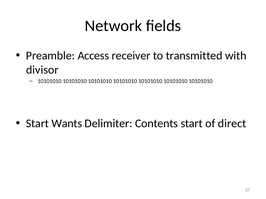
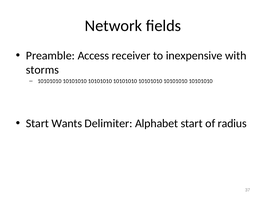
transmitted: transmitted -> inexpensive
divisor: divisor -> storms
Contents: Contents -> Alphabet
direct: direct -> radius
